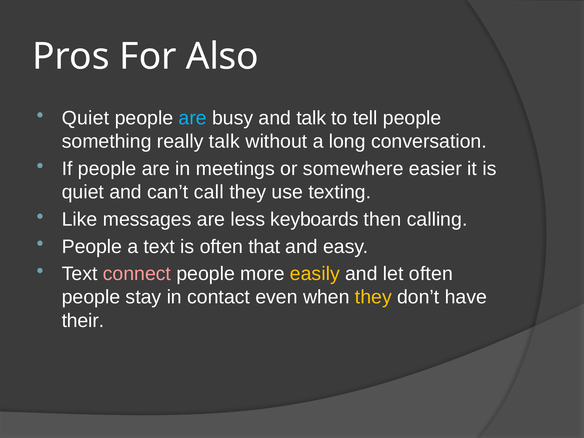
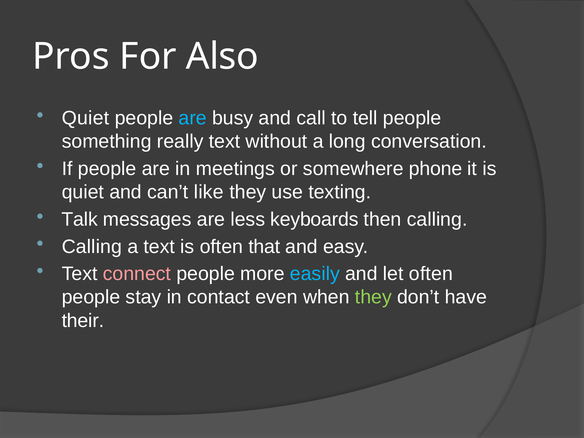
and talk: talk -> call
really talk: talk -> text
easier: easier -> phone
call: call -> like
Like: Like -> Talk
People at (92, 247): People -> Calling
easily colour: yellow -> light blue
they at (373, 297) colour: yellow -> light green
